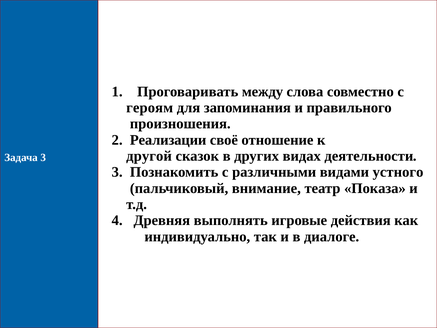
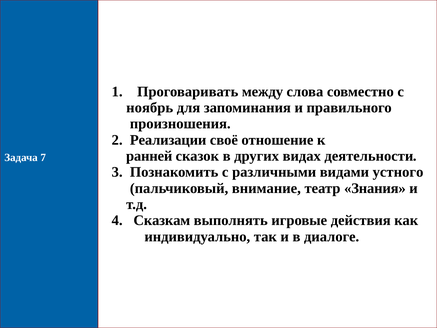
героям: героям -> ноябрь
другой: другой -> ранней
Задача 3: 3 -> 7
Показа: Показа -> Знания
Древняя: Древняя -> Сказкам
